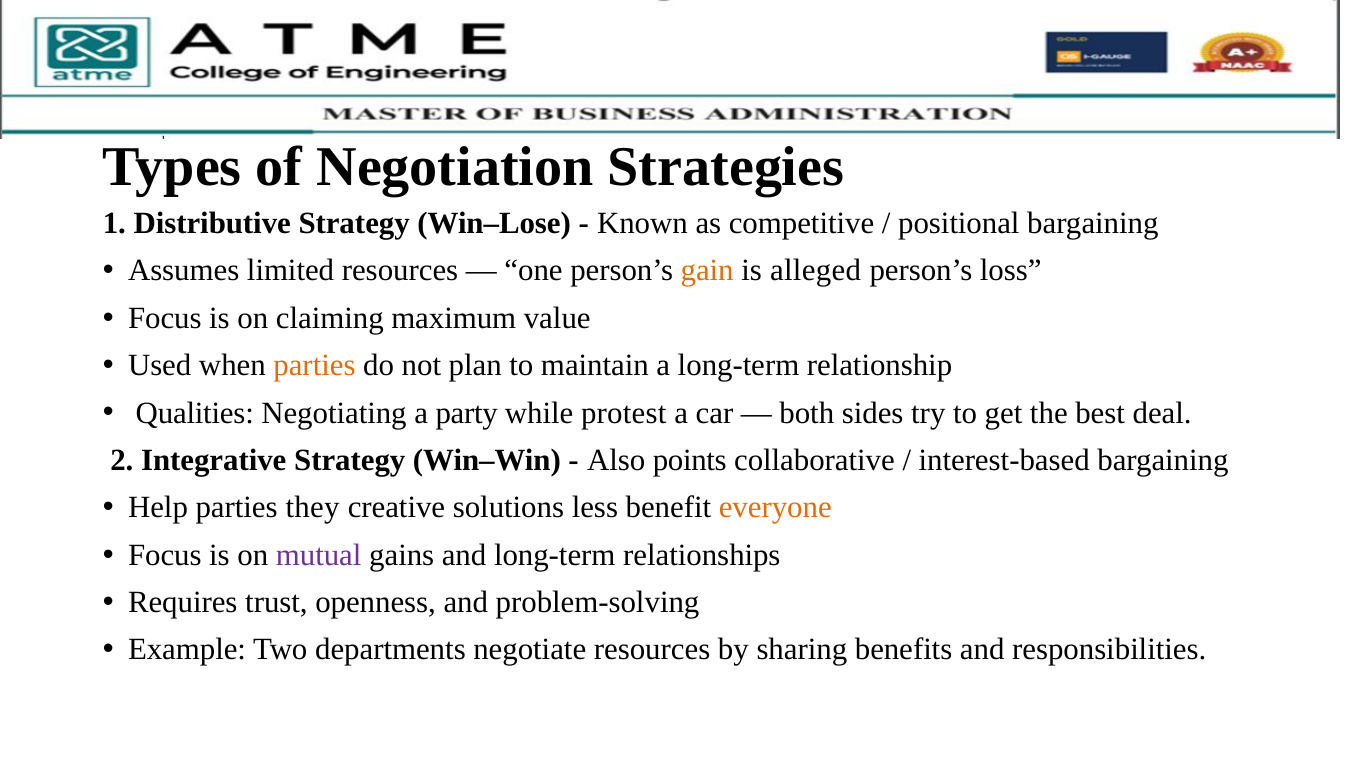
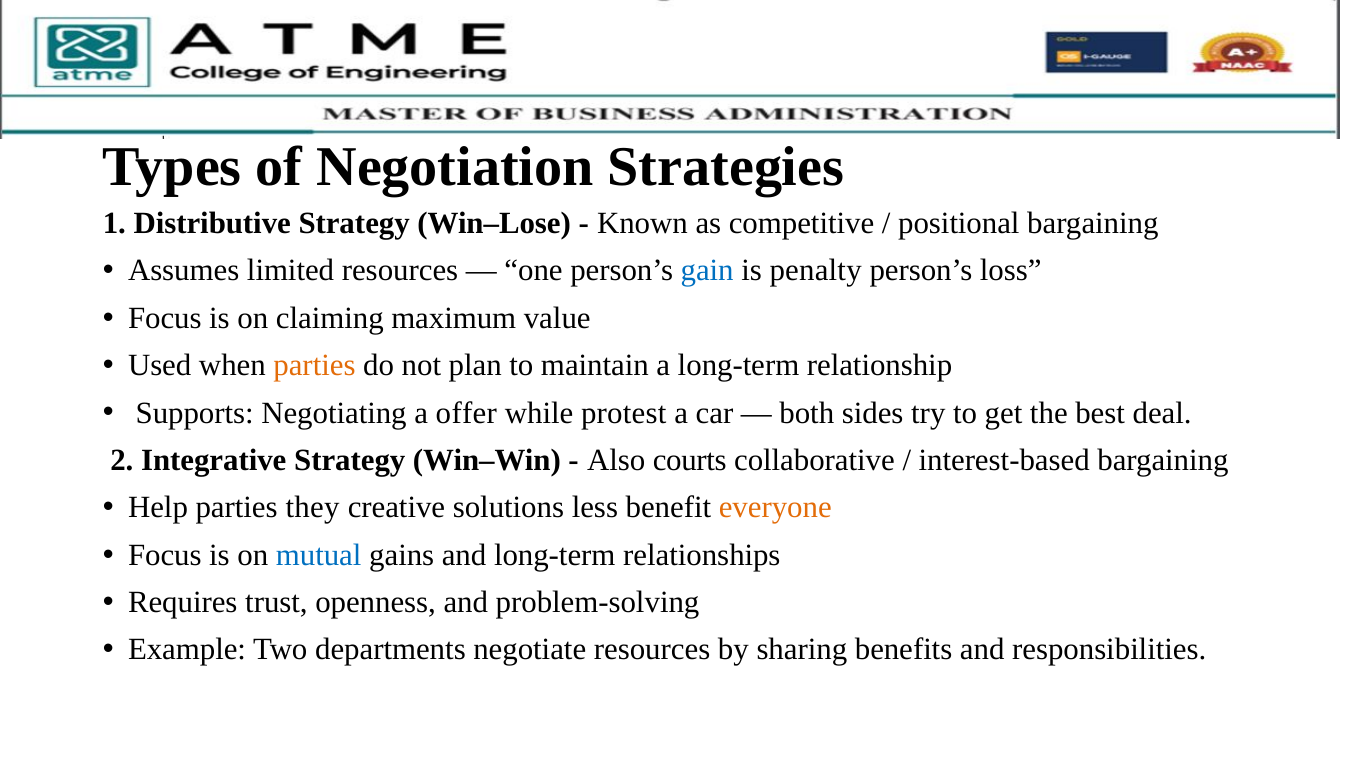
gain colour: orange -> blue
alleged: alleged -> penalty
Qualities: Qualities -> Supports
party: party -> offer
points: points -> courts
mutual colour: purple -> blue
